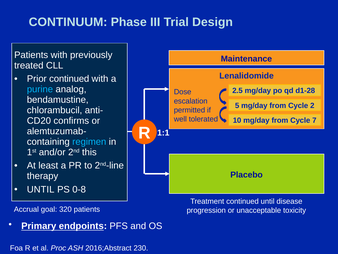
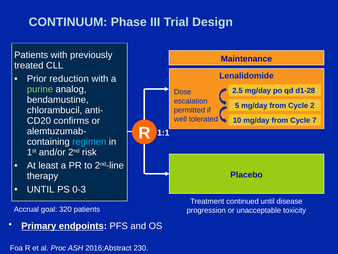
Prior continued: continued -> reduction
purine colour: light blue -> light green
this: this -> risk
0-8: 0-8 -> 0-3
